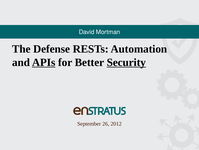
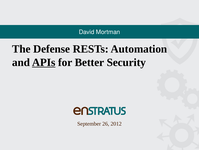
Security underline: present -> none
